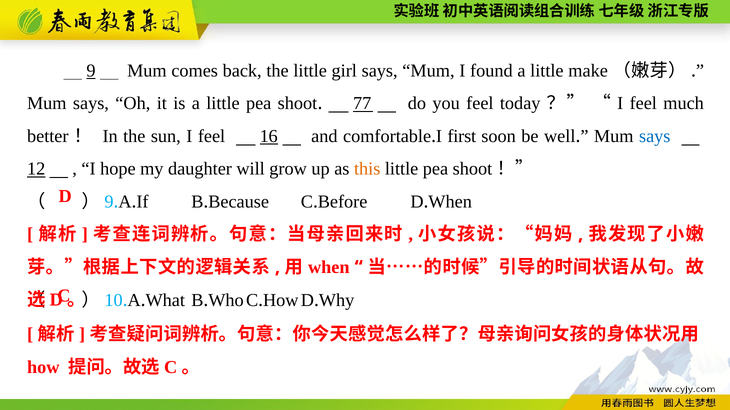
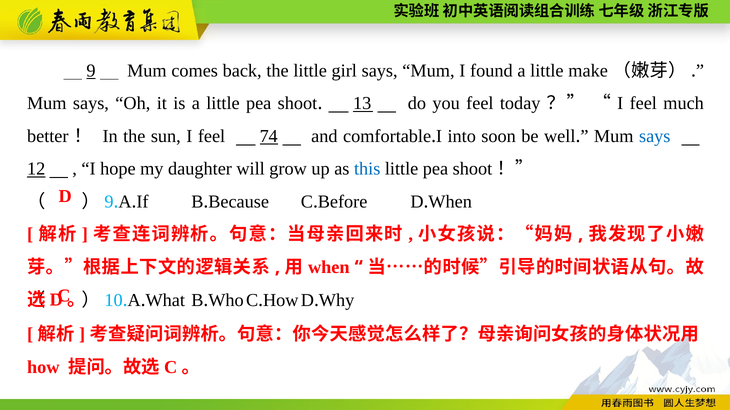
77: 77 -> 13
16: 16 -> 74
first: first -> into
this colour: orange -> blue
